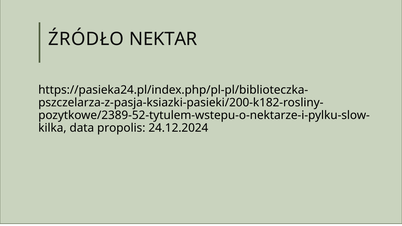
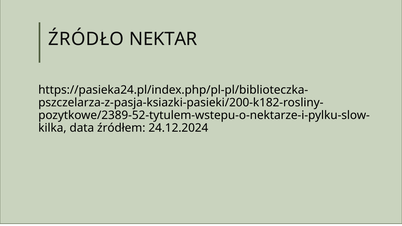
propolis: propolis -> źródłem
